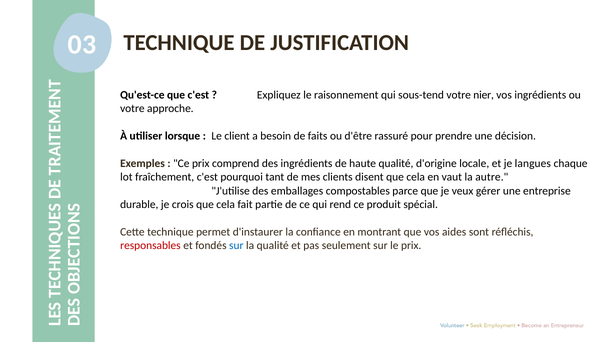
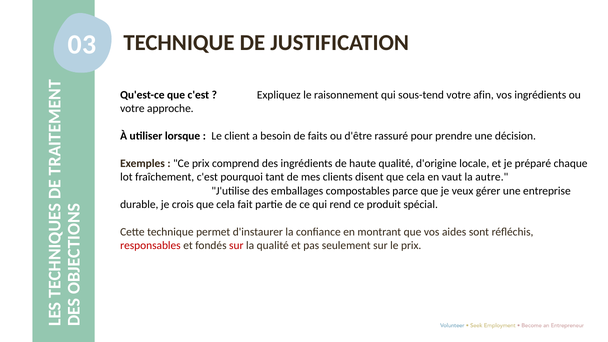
nier: nier -> afin
langues: langues -> préparé
sur at (236, 245) colour: blue -> red
